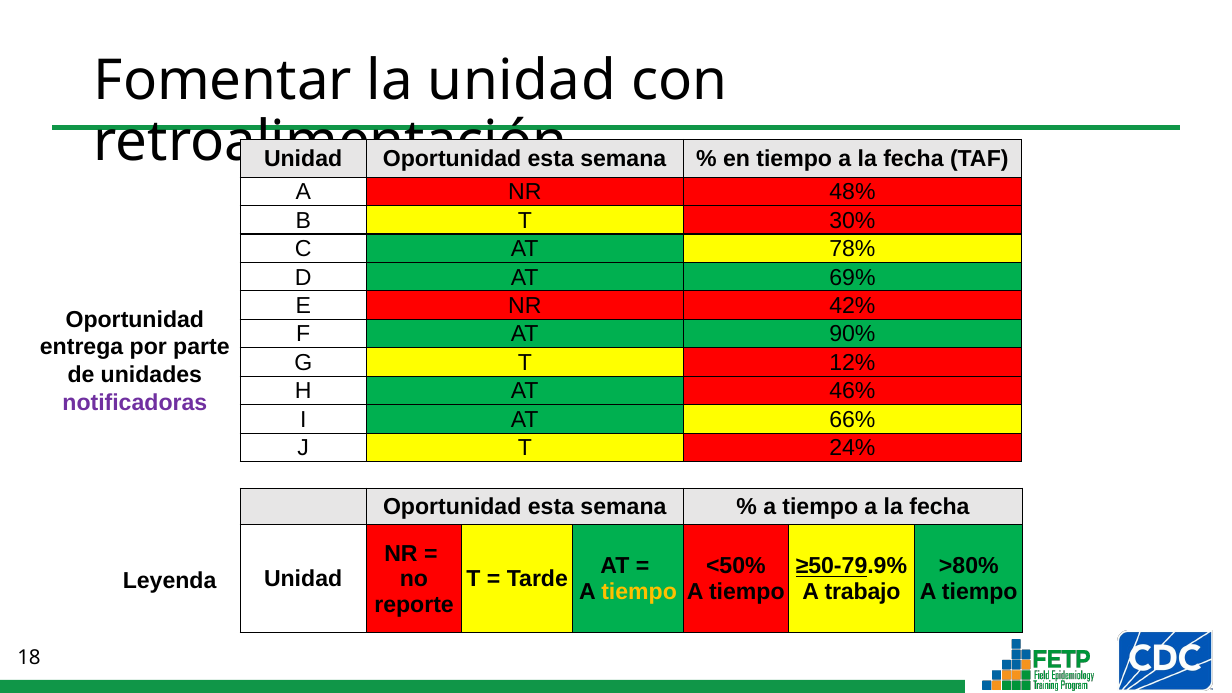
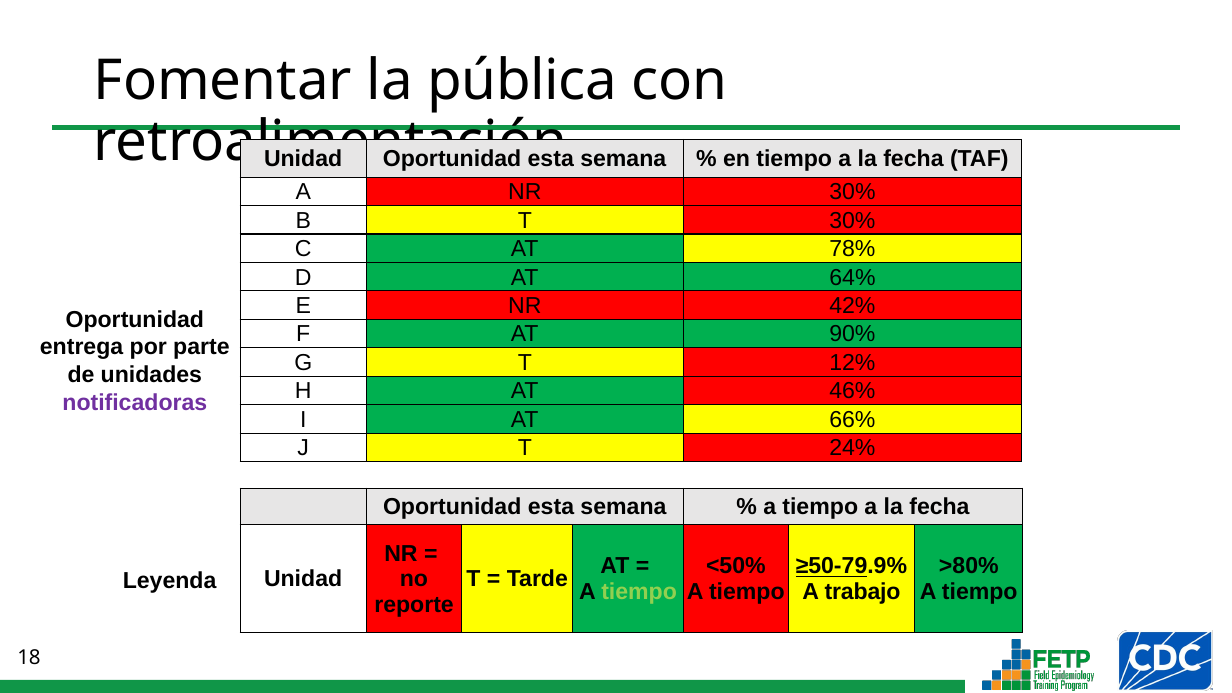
la unidad: unidad -> pública
NR 48%: 48% -> 30%
69%: 69% -> 64%
tiempo at (639, 592) colour: yellow -> light green
